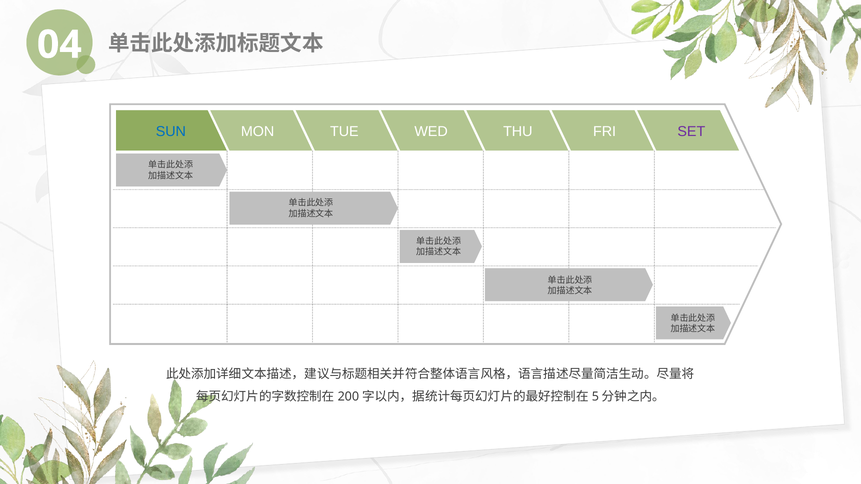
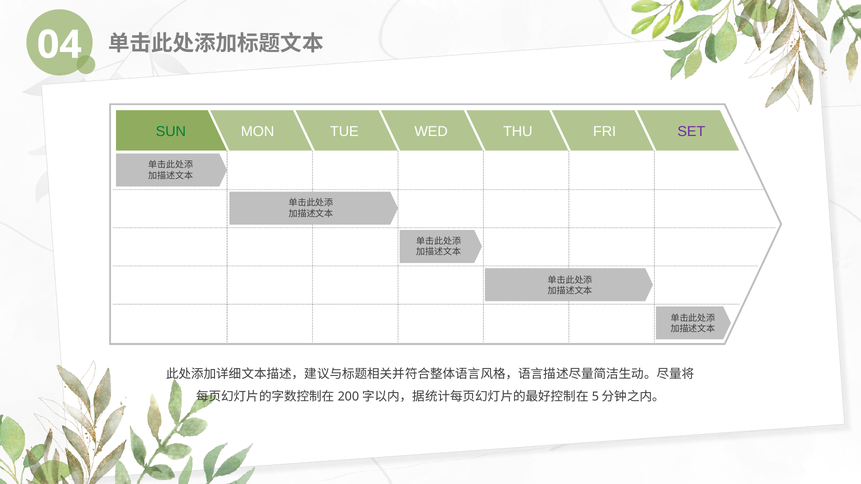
SUN colour: blue -> green
